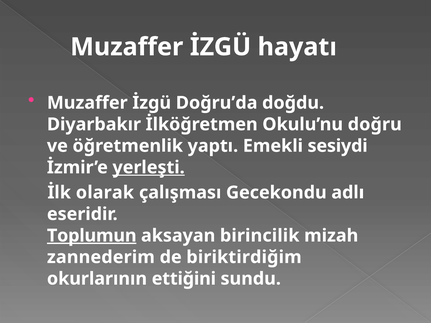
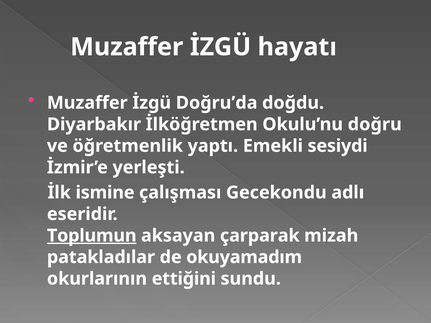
yerleşti underline: present -> none
olarak: olarak -> ismine
birincilik: birincilik -> çarparak
zannederim: zannederim -> patakladılar
biriktirdiğim: biriktirdiğim -> okuyamadım
